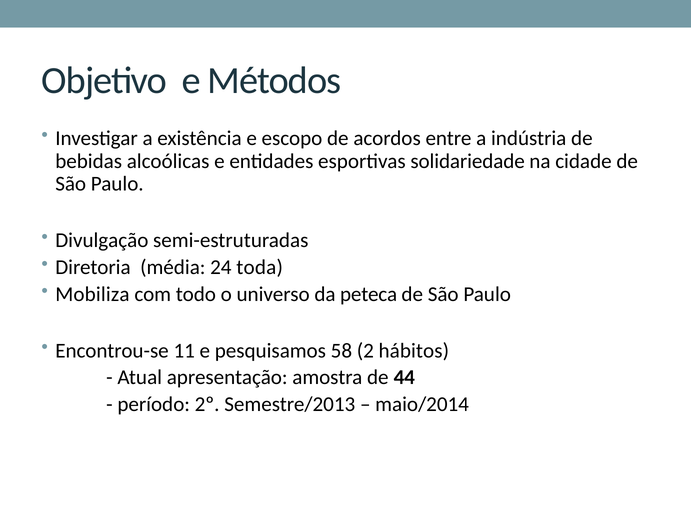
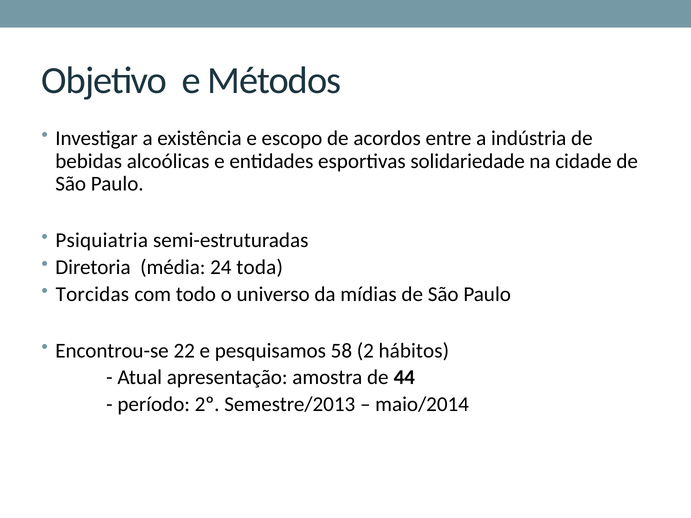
Divulgação: Divulgação -> Psiquiatria
Mobiliza: Mobiliza -> Torcidas
peteca: peteca -> mídias
11: 11 -> 22
